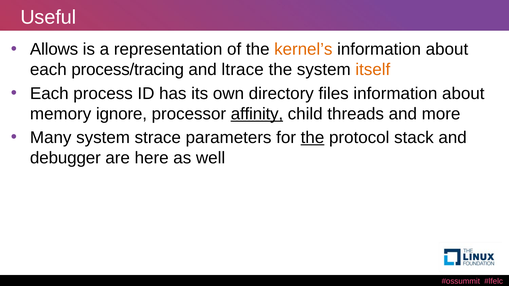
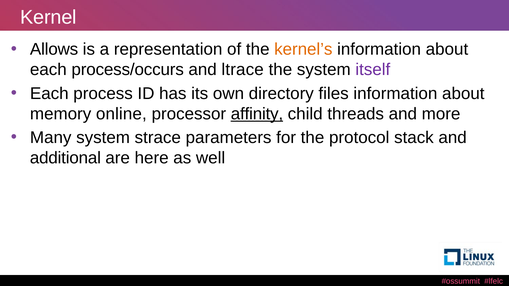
Useful: Useful -> Kernel
process/tracing: process/tracing -> process/occurs
itself colour: orange -> purple
ignore: ignore -> online
the at (312, 138) underline: present -> none
debugger: debugger -> additional
